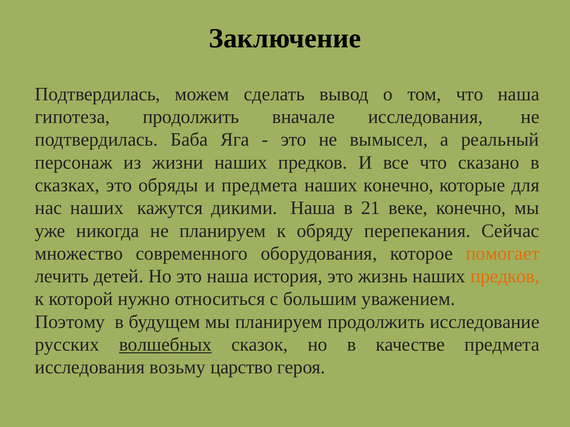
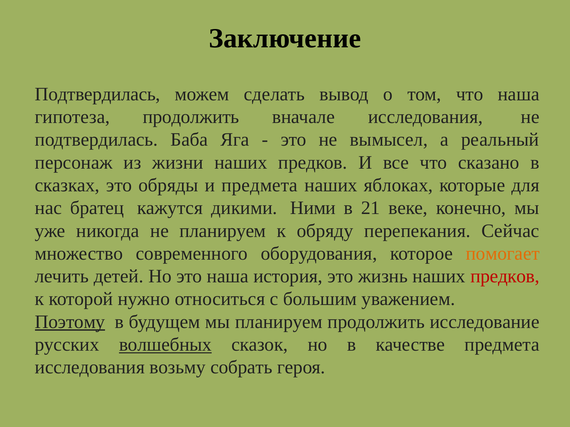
наших конечно: конечно -> яблоках
нас наших: наших -> братец
дикими Наша: Наша -> Ними
предков at (505, 277) colour: orange -> red
Поэтому underline: none -> present
царство: царство -> собрать
